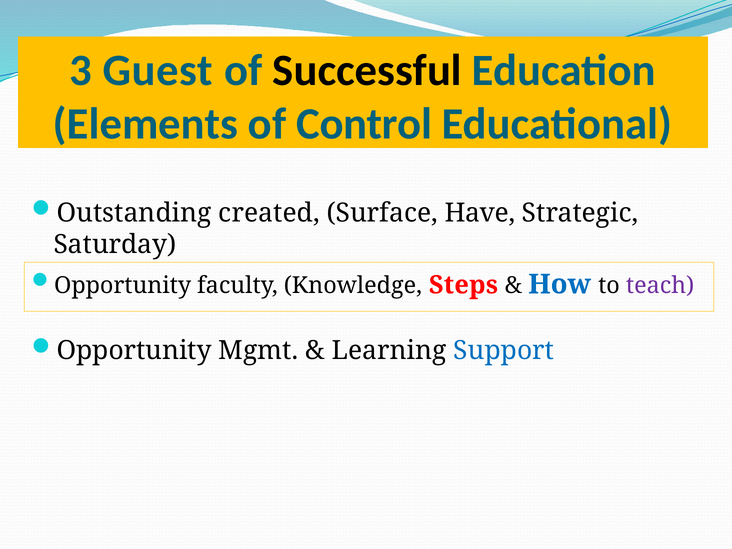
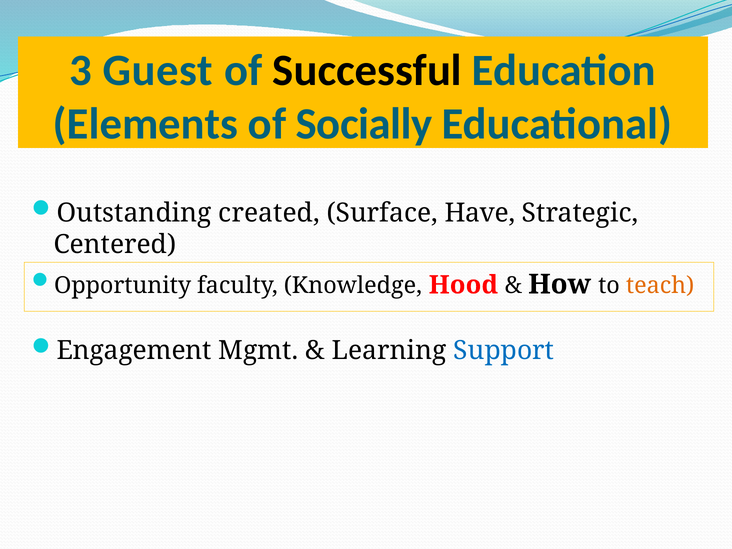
Control: Control -> Socially
Saturday: Saturday -> Centered
Steps: Steps -> Hood
How colour: blue -> black
teach colour: purple -> orange
Opportunity at (134, 351): Opportunity -> Engagement
